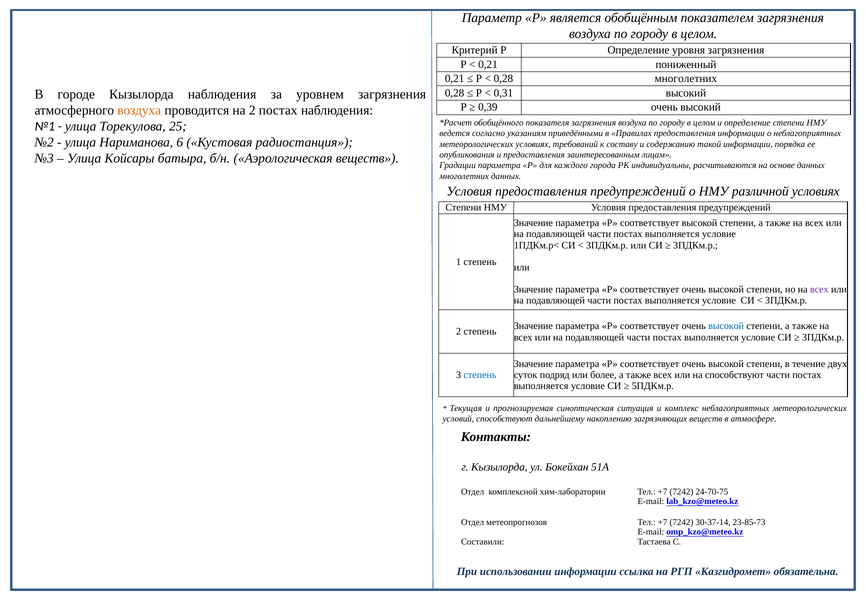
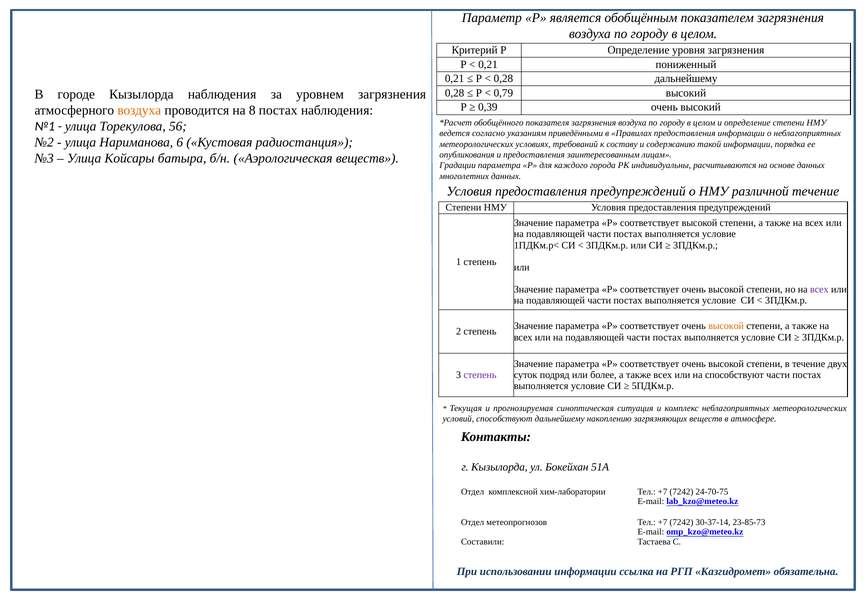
0,28 многолетних: многолетних -> дальнейшему
0,31: 0,31 -> 0,79
на 2: 2 -> 8
25: 25 -> 56
различной условиях: условиях -> течение
высокой at (726, 326) colour: blue -> orange
степень at (480, 375) colour: blue -> purple
